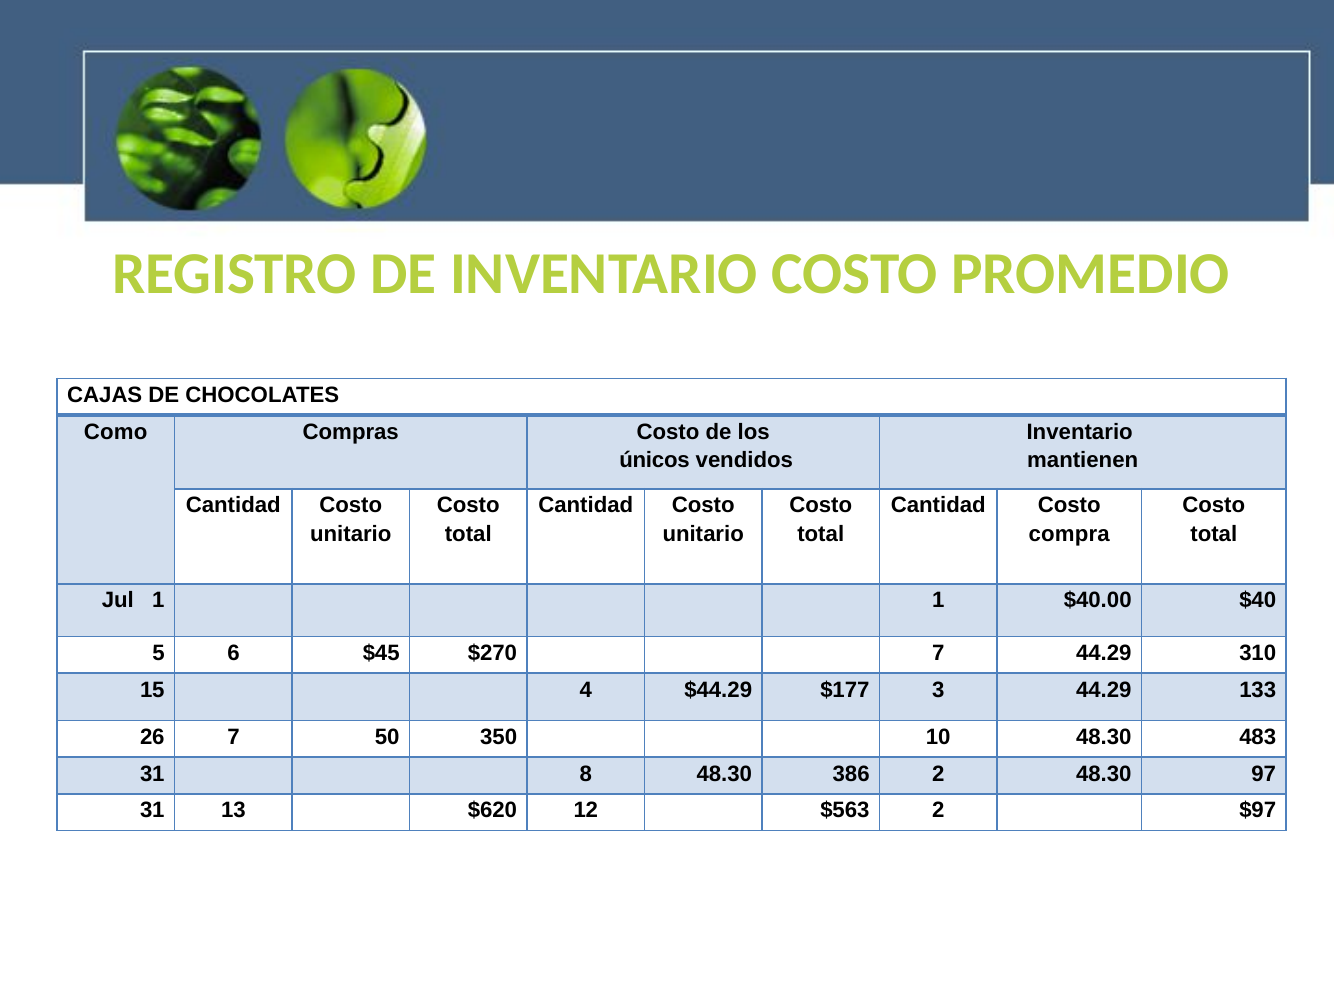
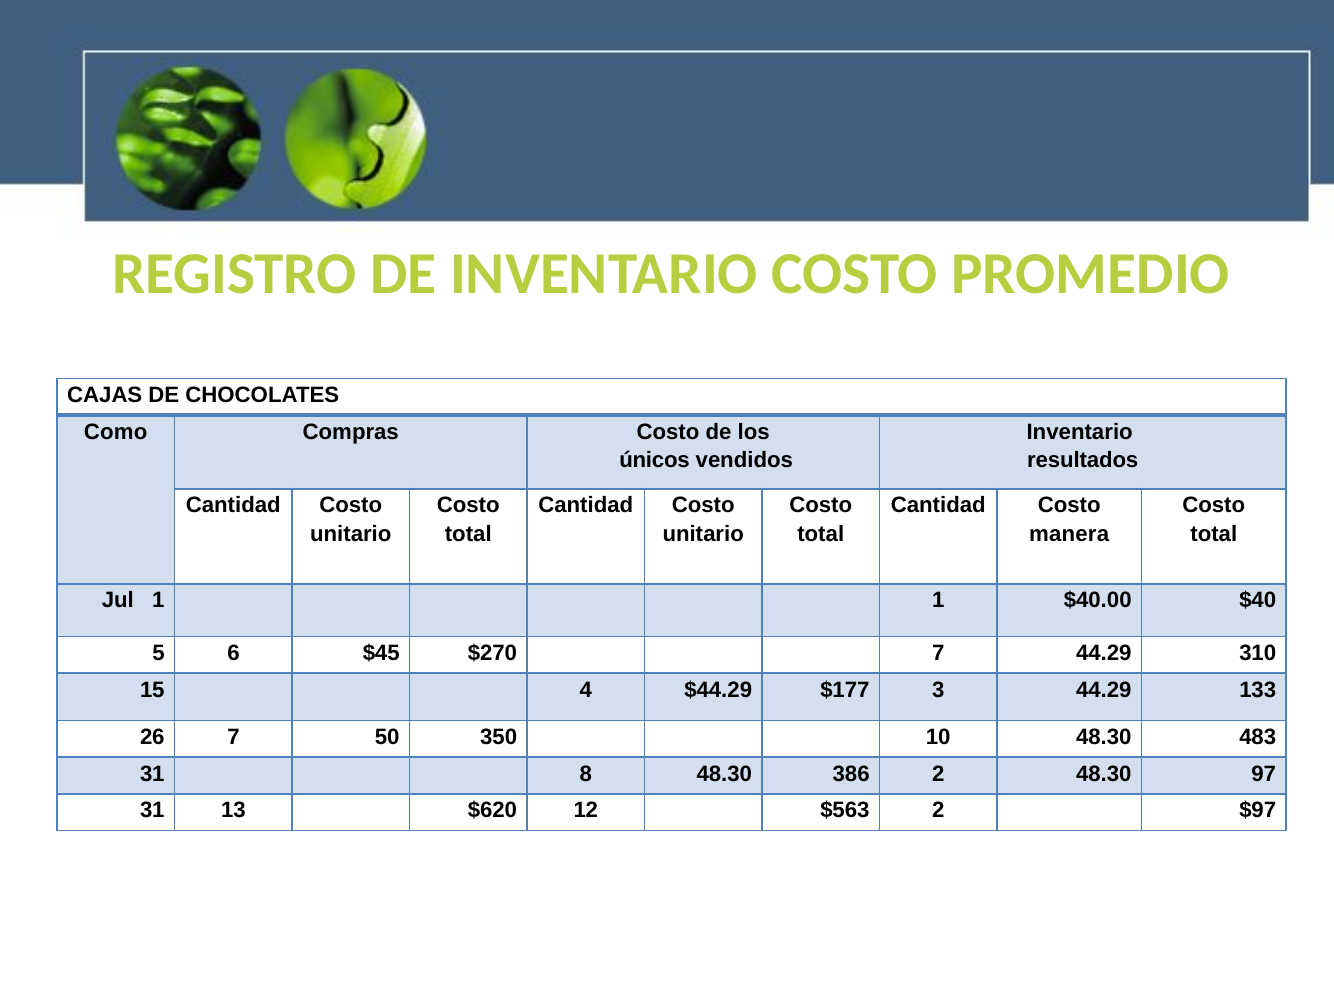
mantienen: mantienen -> resultados
compra: compra -> manera
